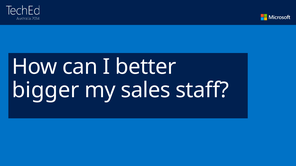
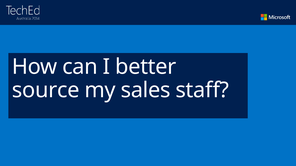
bigger: bigger -> source
